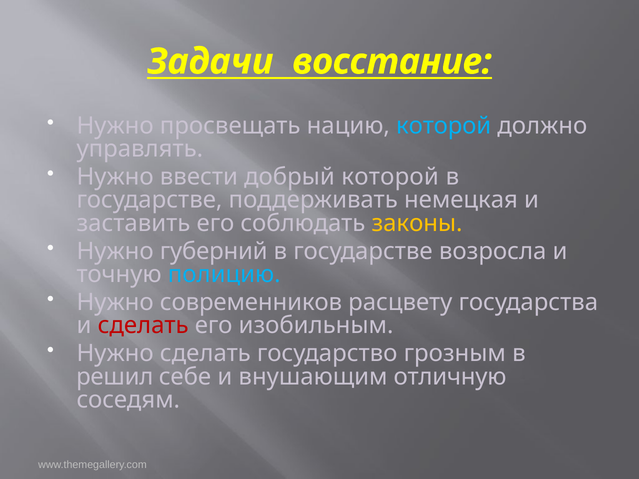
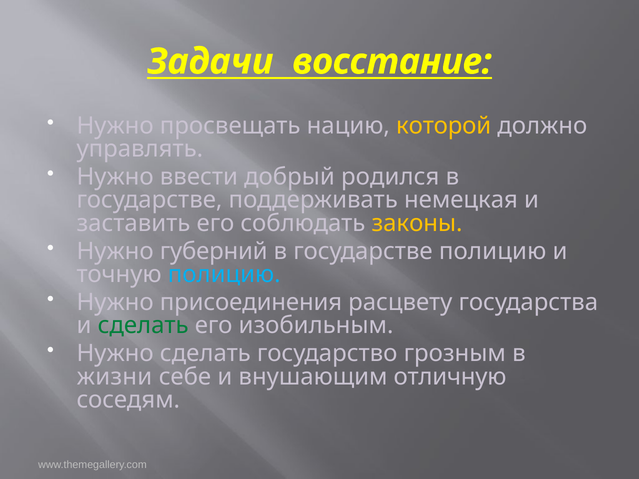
которой at (444, 126) colour: light blue -> yellow
добрый которой: которой -> родился
государстве возросла: возросла -> полицию
современников: современников -> присоединения
сделать at (143, 326) colour: red -> green
решил: решил -> жизни
